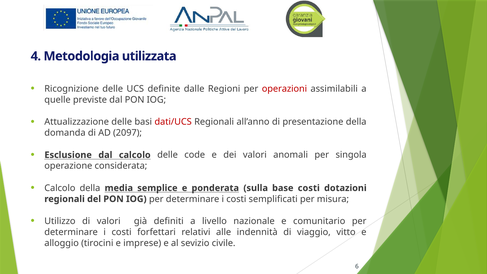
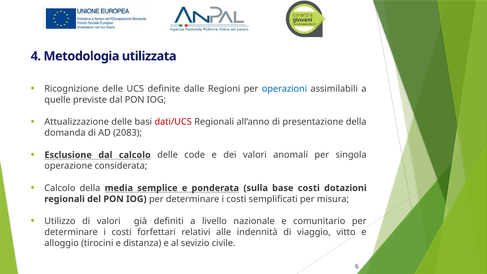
operazioni colour: red -> blue
2097: 2097 -> 2083
imprese: imprese -> distanza
